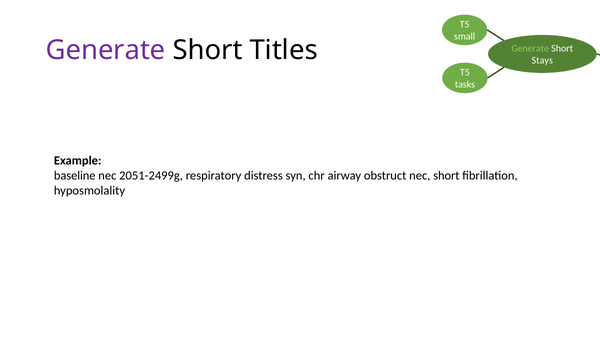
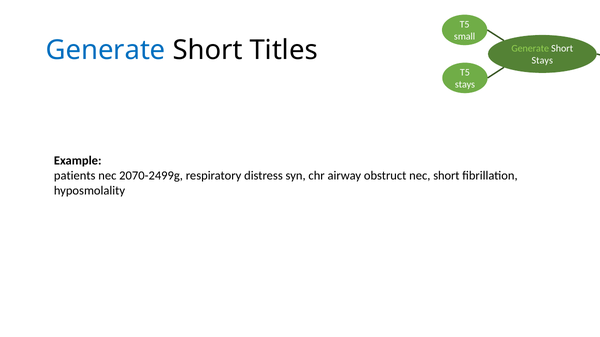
Generate at (106, 50) colour: purple -> blue
tasks at (465, 85): tasks -> stays
baseline: baseline -> patients
2051-2499g: 2051-2499g -> 2070-2499g
